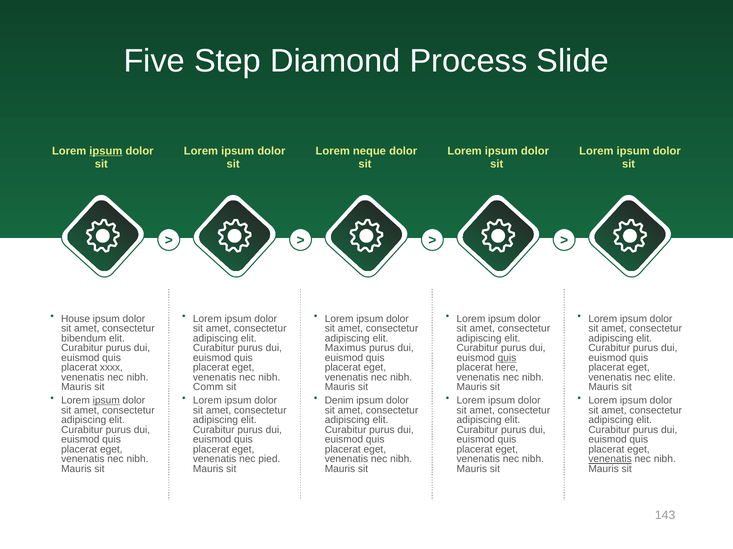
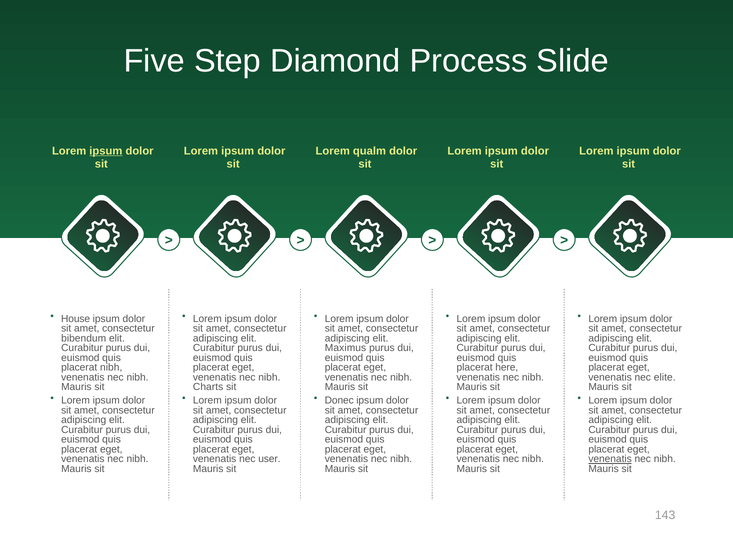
neque: neque -> qualm
quis at (507, 358) underline: present -> none
placerat xxxx: xxxx -> nibh
Comm: Comm -> Charts
ipsum at (106, 401) underline: present -> none
Denim: Denim -> Donec
pied: pied -> user
